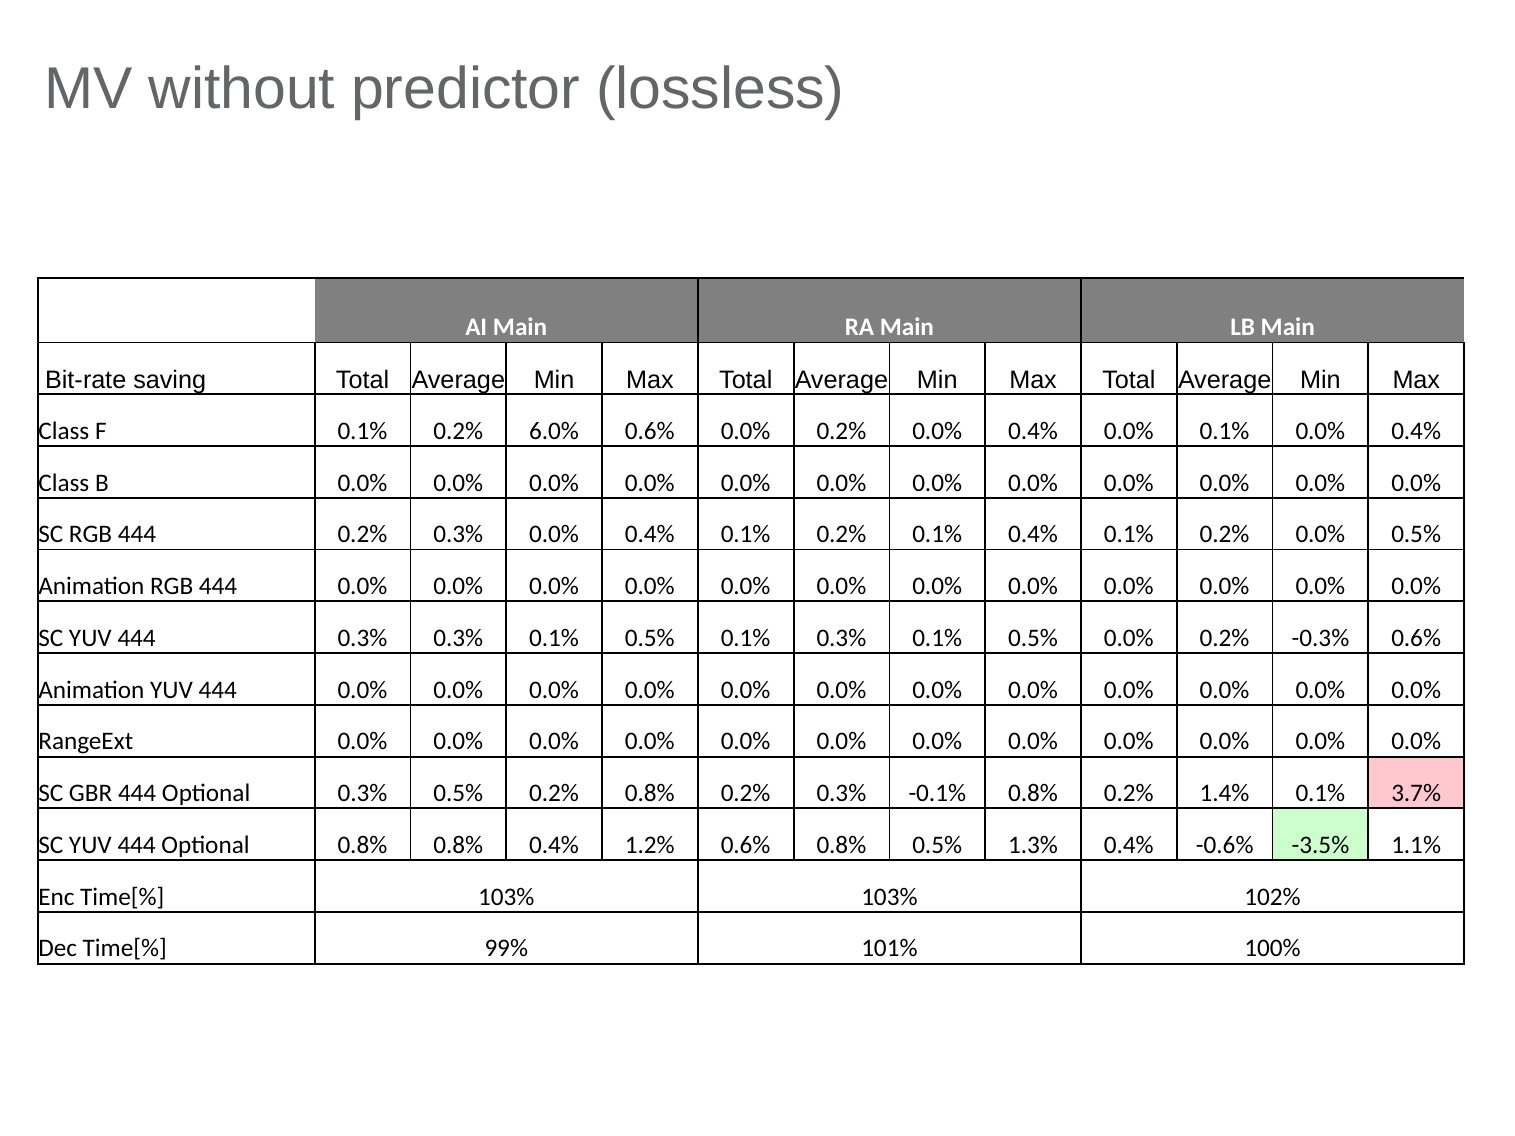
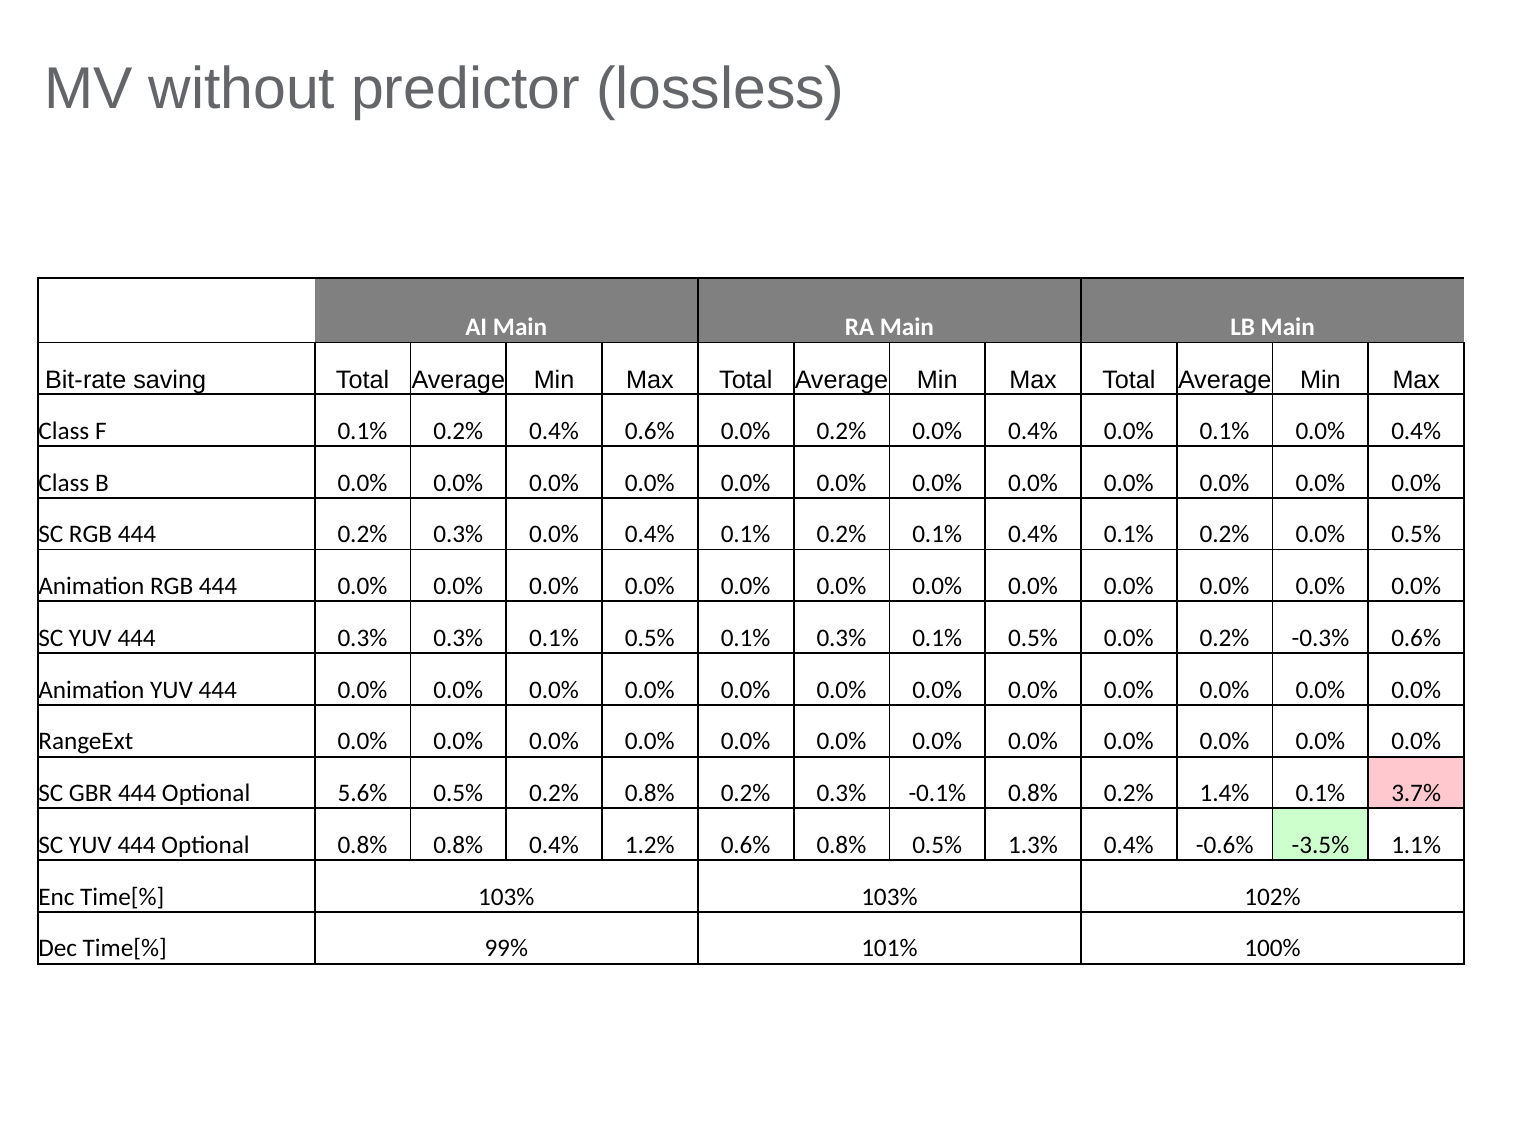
0.2% 6.0%: 6.0% -> 0.4%
Optional 0.3%: 0.3% -> 5.6%
